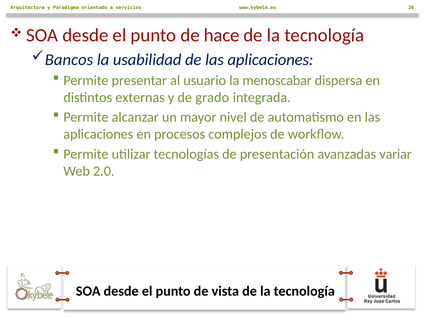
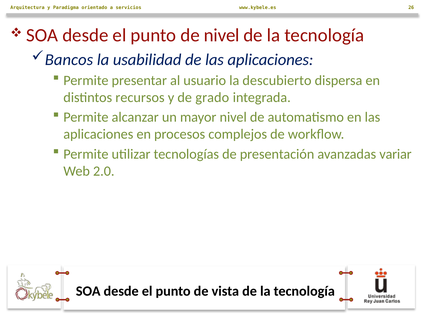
de hace: hace -> nivel
menoscabar: menoscabar -> descubierto
externas: externas -> recursos
